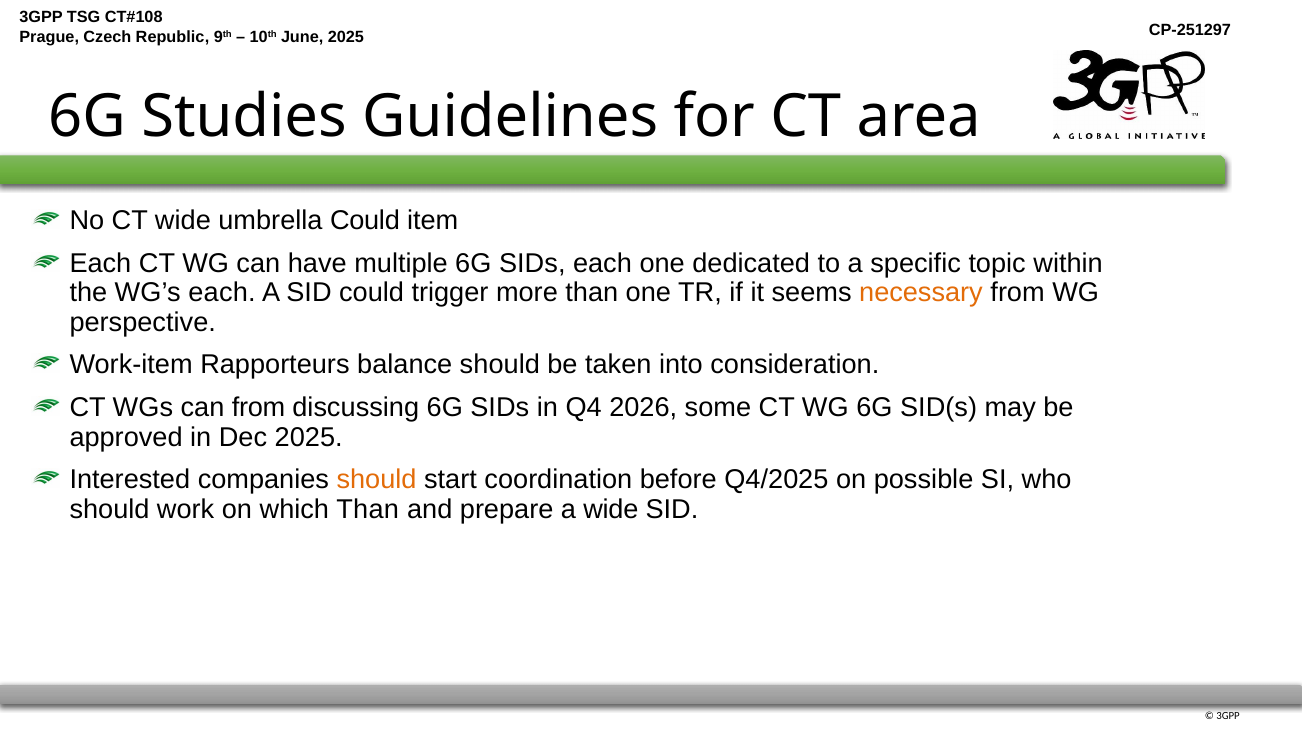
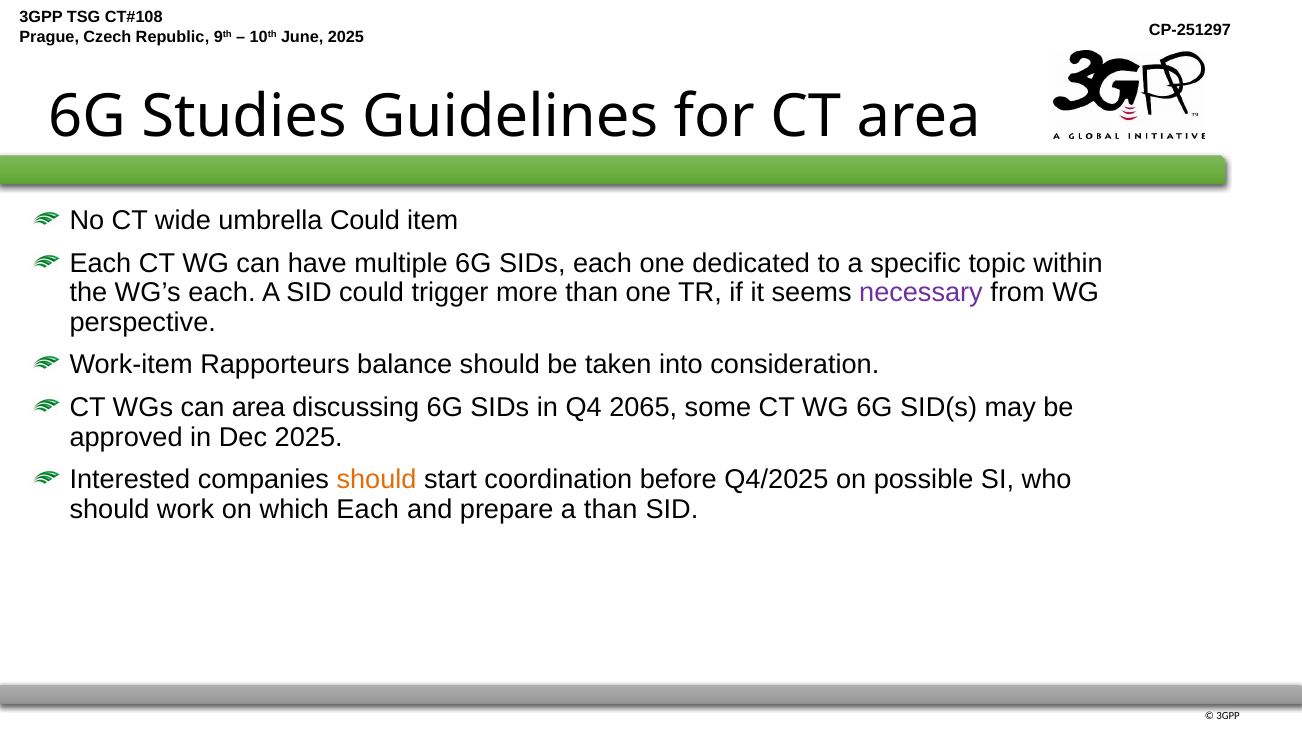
necessary colour: orange -> purple
can from: from -> area
2026: 2026 -> 2065
which Than: Than -> Each
a wide: wide -> than
